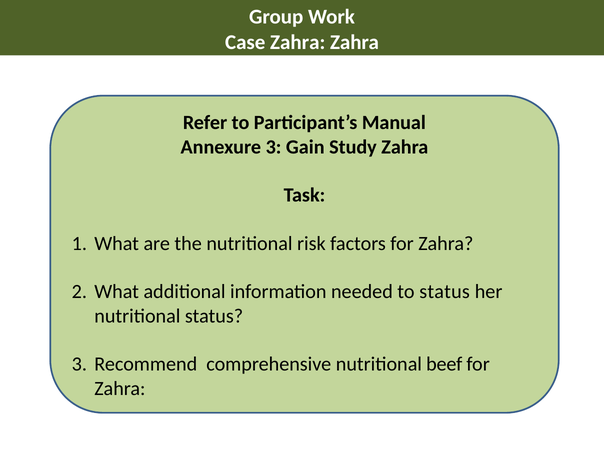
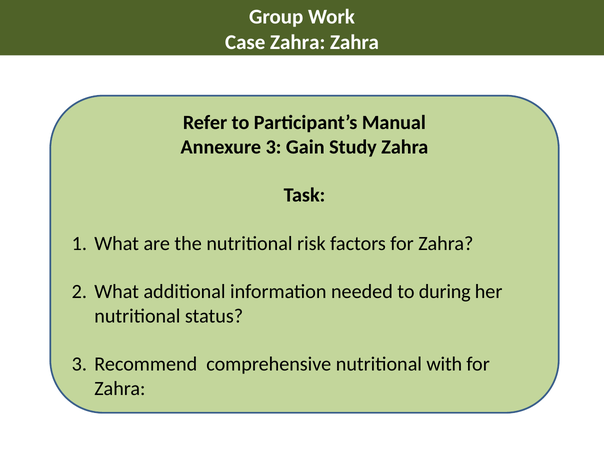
to status: status -> during
beef: beef -> with
